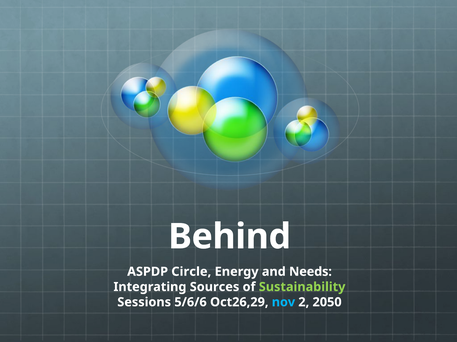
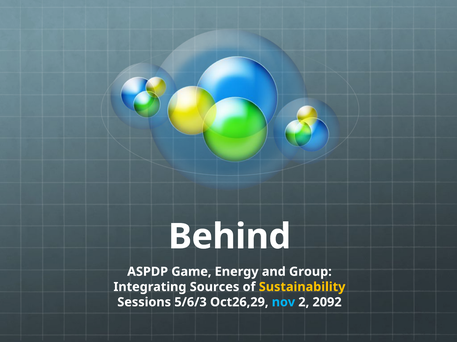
Circle: Circle -> Game
Needs: Needs -> Group
Sustainability colour: light green -> yellow
5/6/6: 5/6/6 -> 5/6/3
2050: 2050 -> 2092
